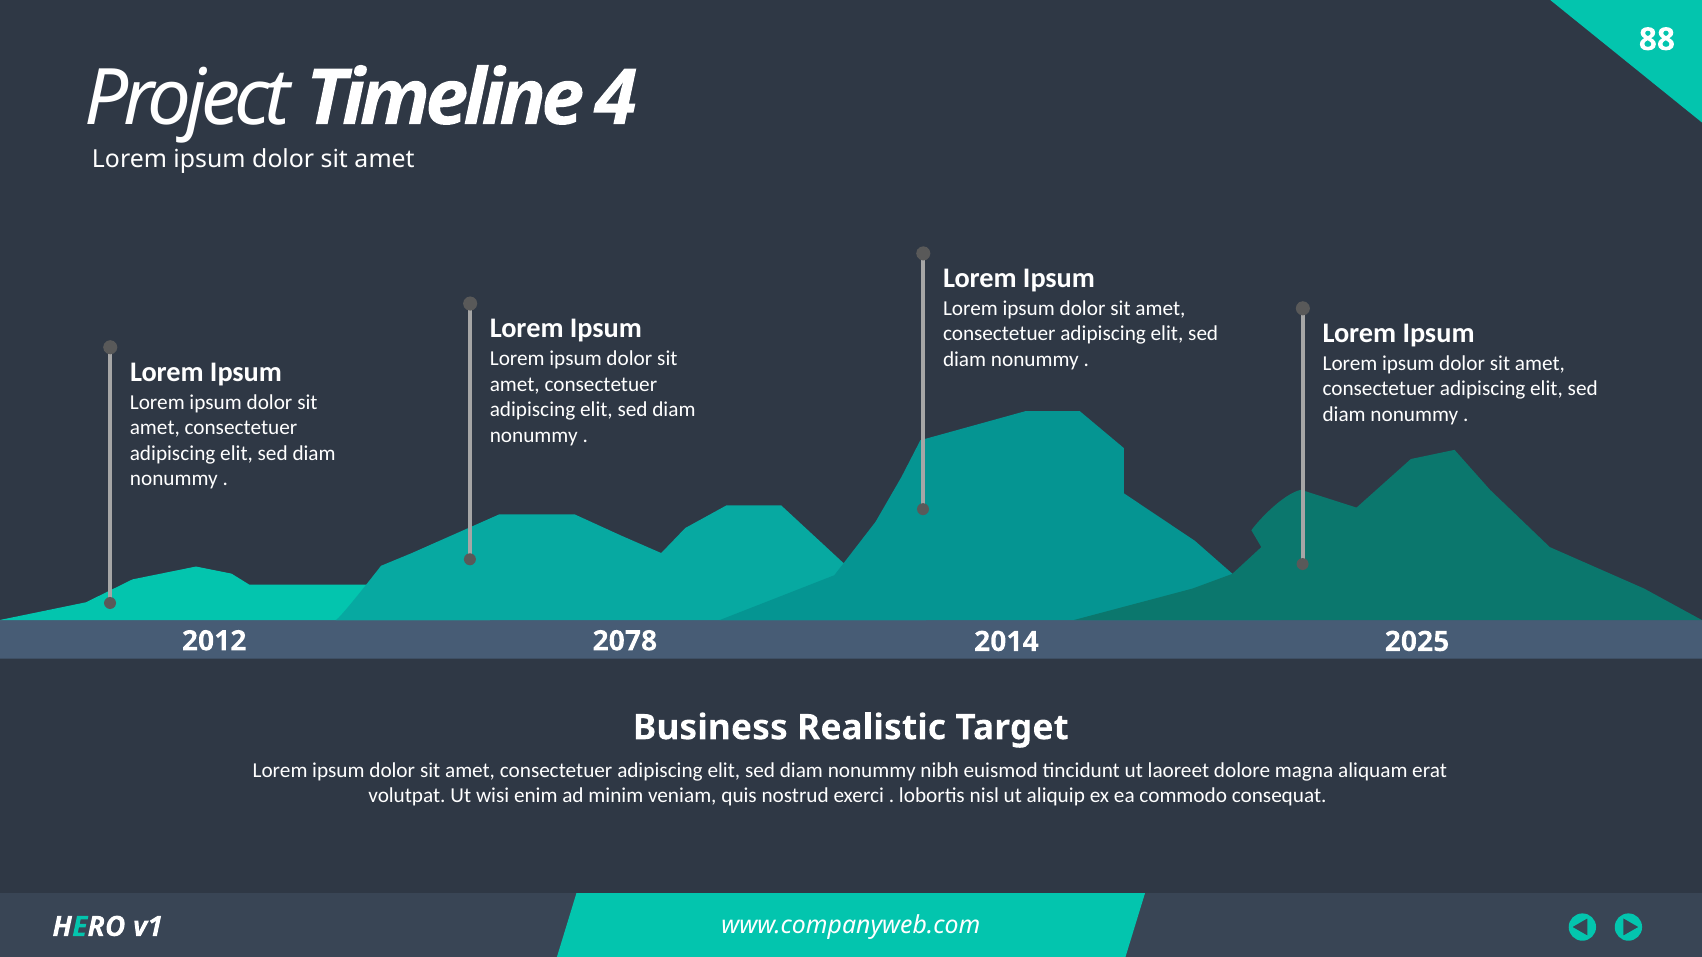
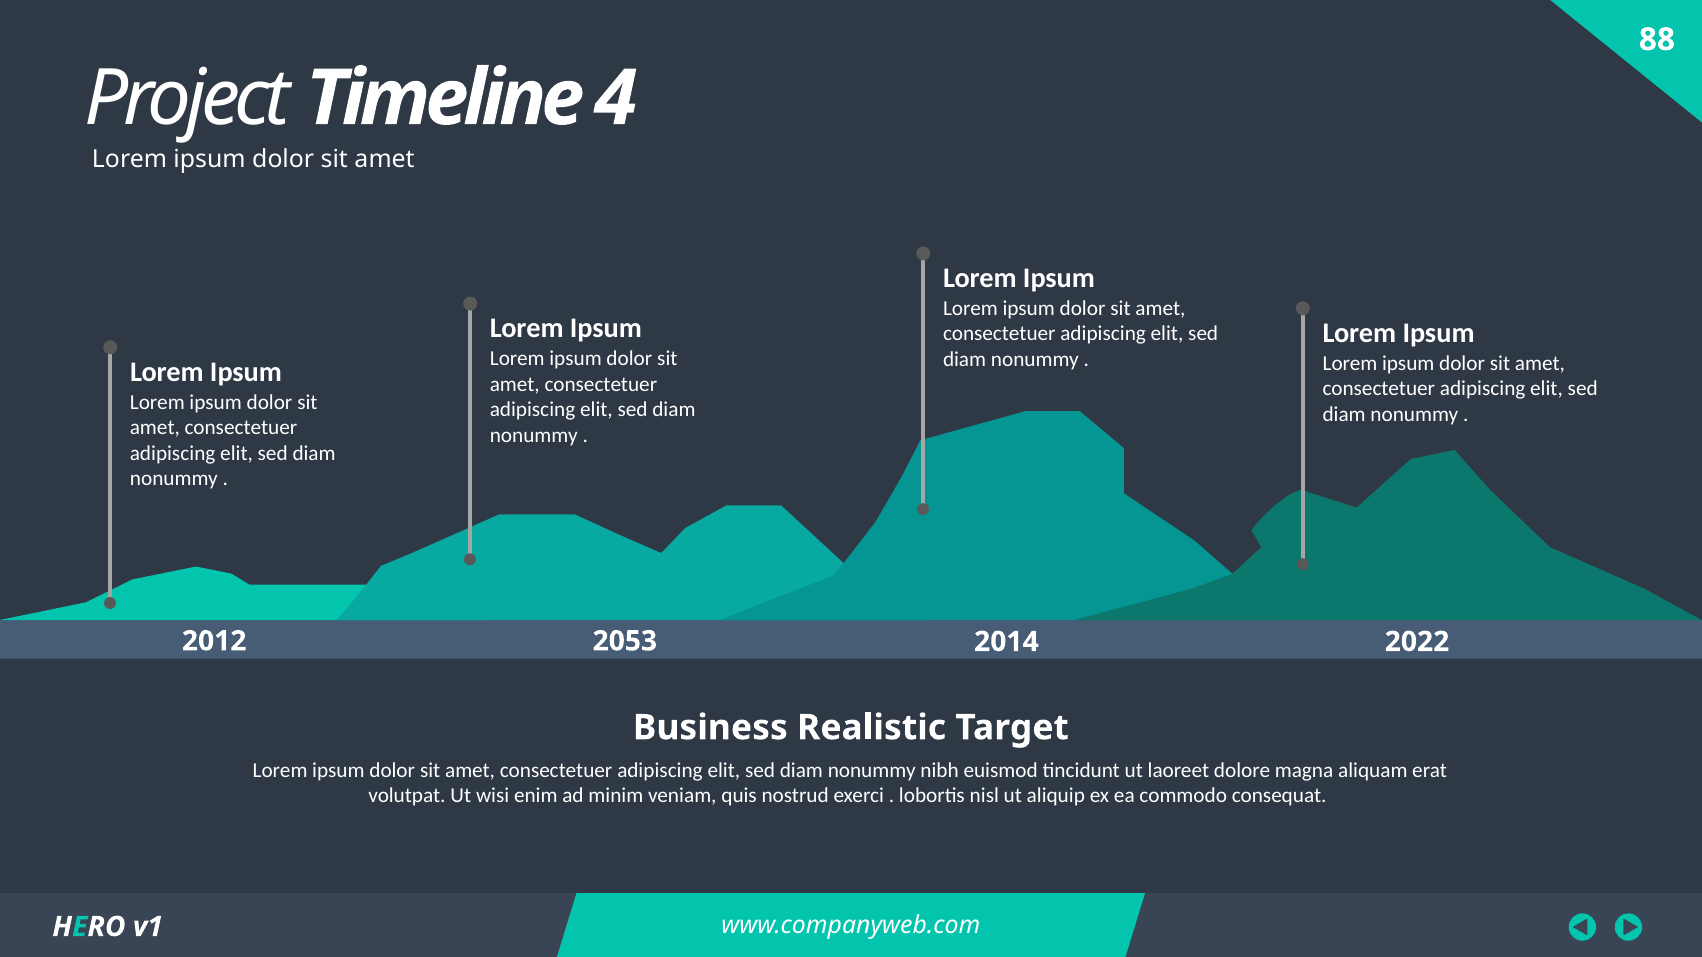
2078: 2078 -> 2053
2025: 2025 -> 2022
